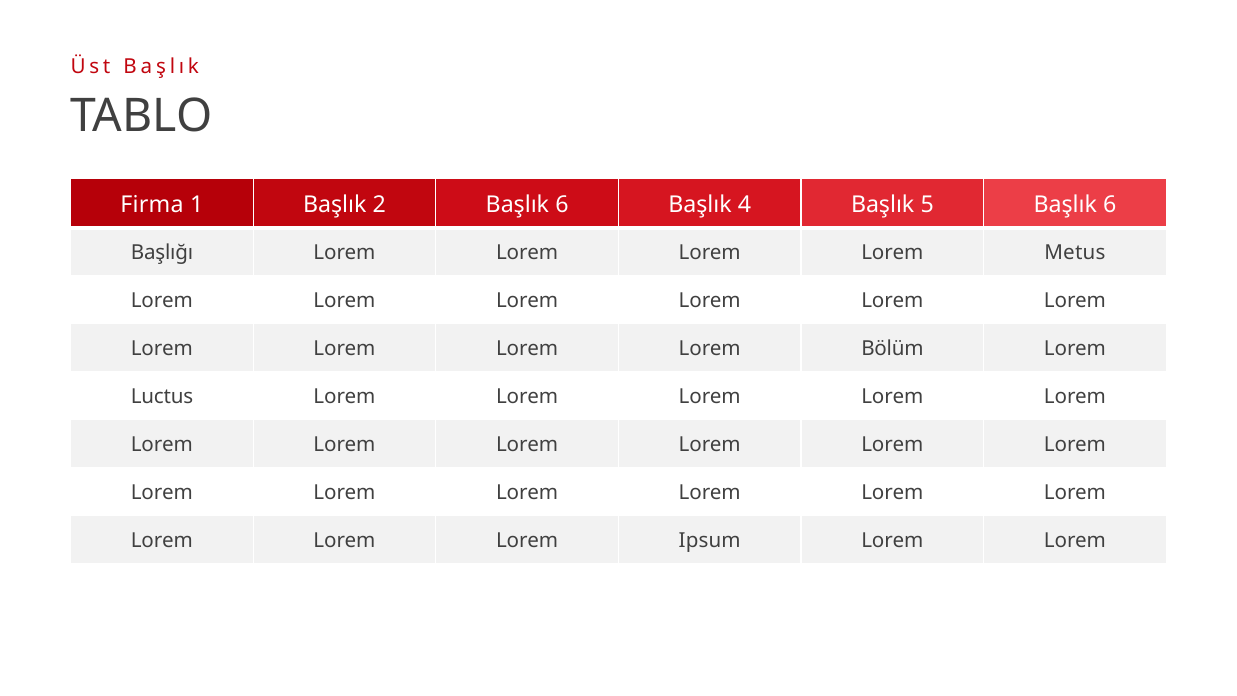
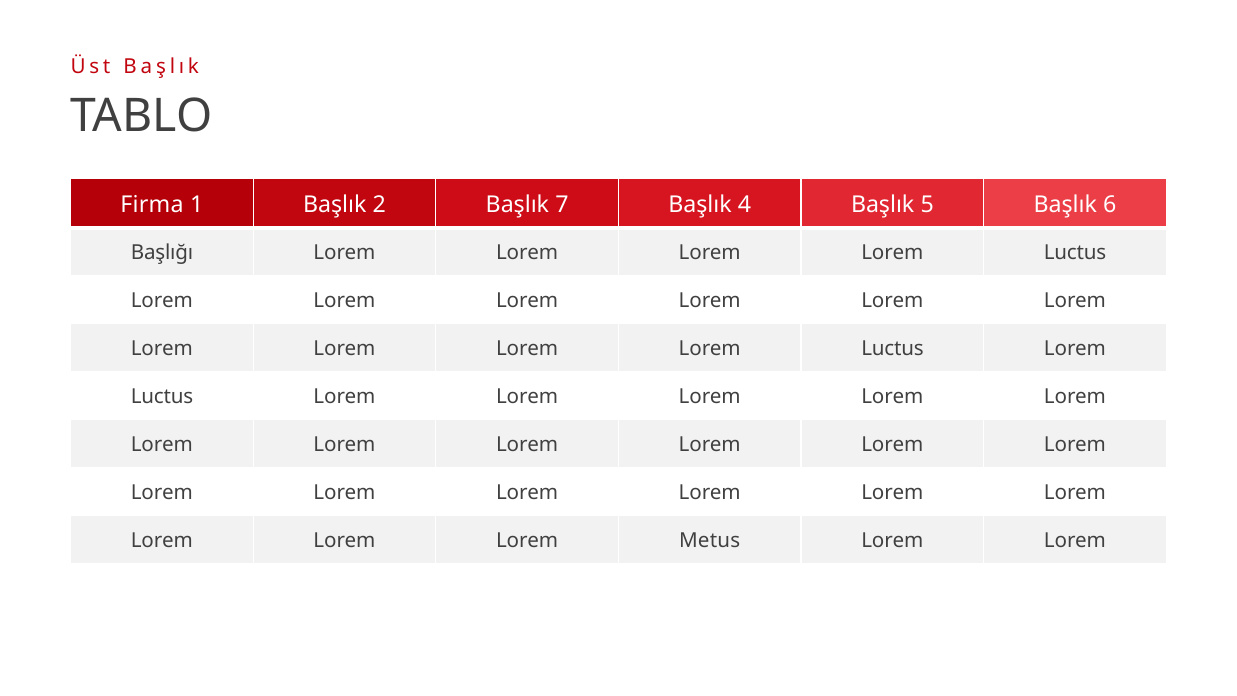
2 Başlık 6: 6 -> 7
Metus at (1075, 253): Metus -> Luctus
Bölüm at (892, 349): Bölüm -> Luctus
Ipsum: Ipsum -> Metus
